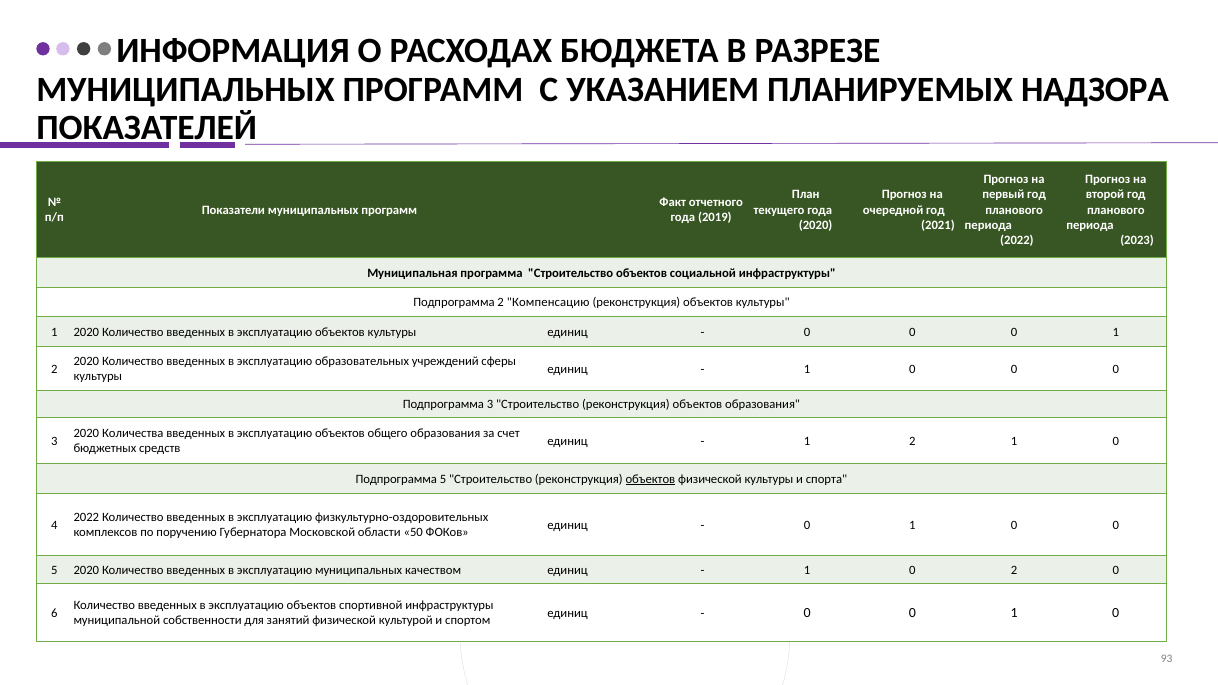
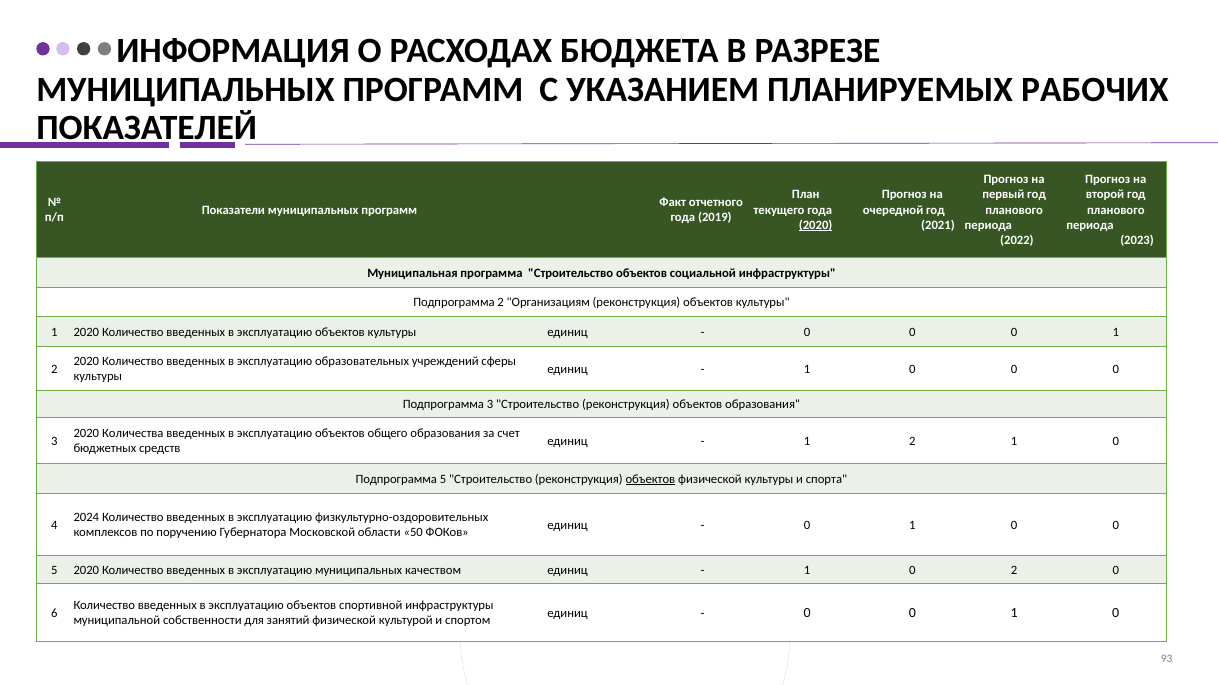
НАДЗОРА: НАДЗОРА -> РАБОЧИХ
2020 at (816, 225) underline: none -> present
Компенсацию: Компенсацию -> Организациям
2022 at (86, 517): 2022 -> 2024
